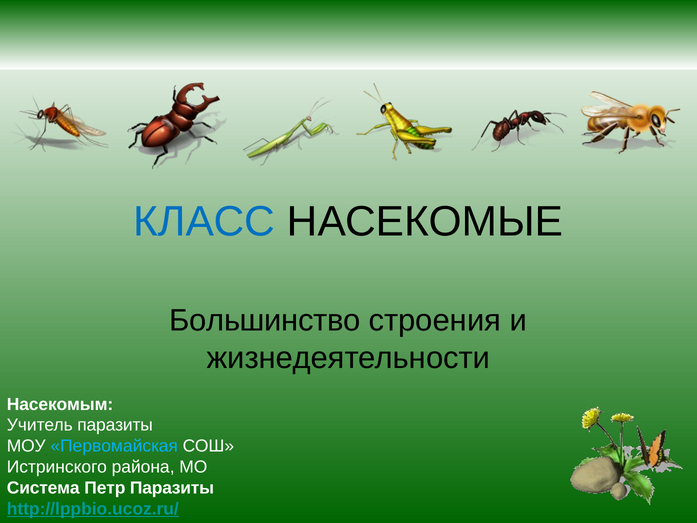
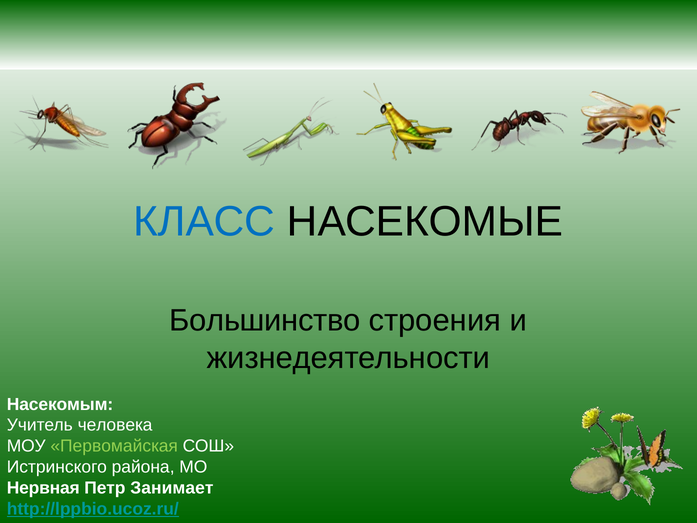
Учитель паразиты: паразиты -> человека
Первомайская colour: light blue -> light green
Система: Система -> Нервная
Петр Паразиты: Паразиты -> Занимает
